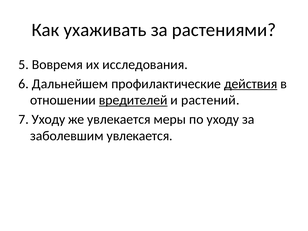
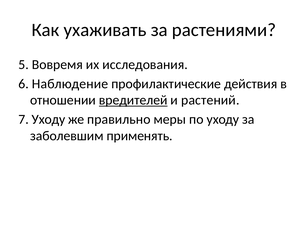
Дальнейшем: Дальнейшем -> Наблюдение
действия underline: present -> none
же увлекается: увлекается -> правильно
заболевшим увлекается: увлекается -> применять
